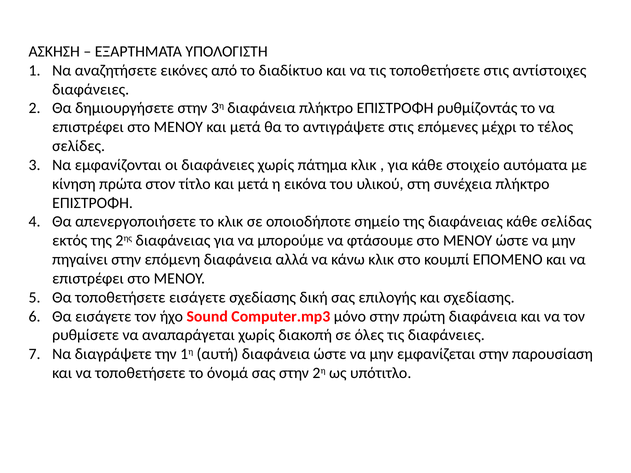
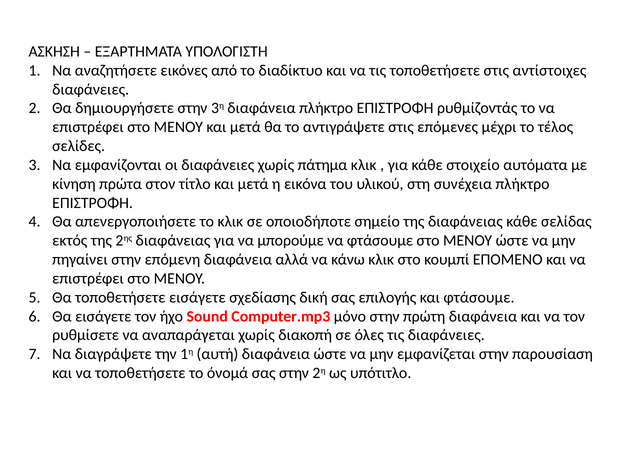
και σχεδίασης: σχεδίασης -> φτάσουμε
